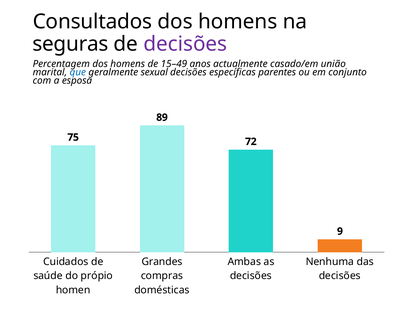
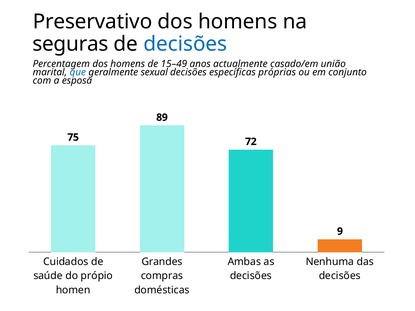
Consultados: Consultados -> Preservativo
decisões at (185, 44) colour: purple -> blue
parentes: parentes -> próprias
